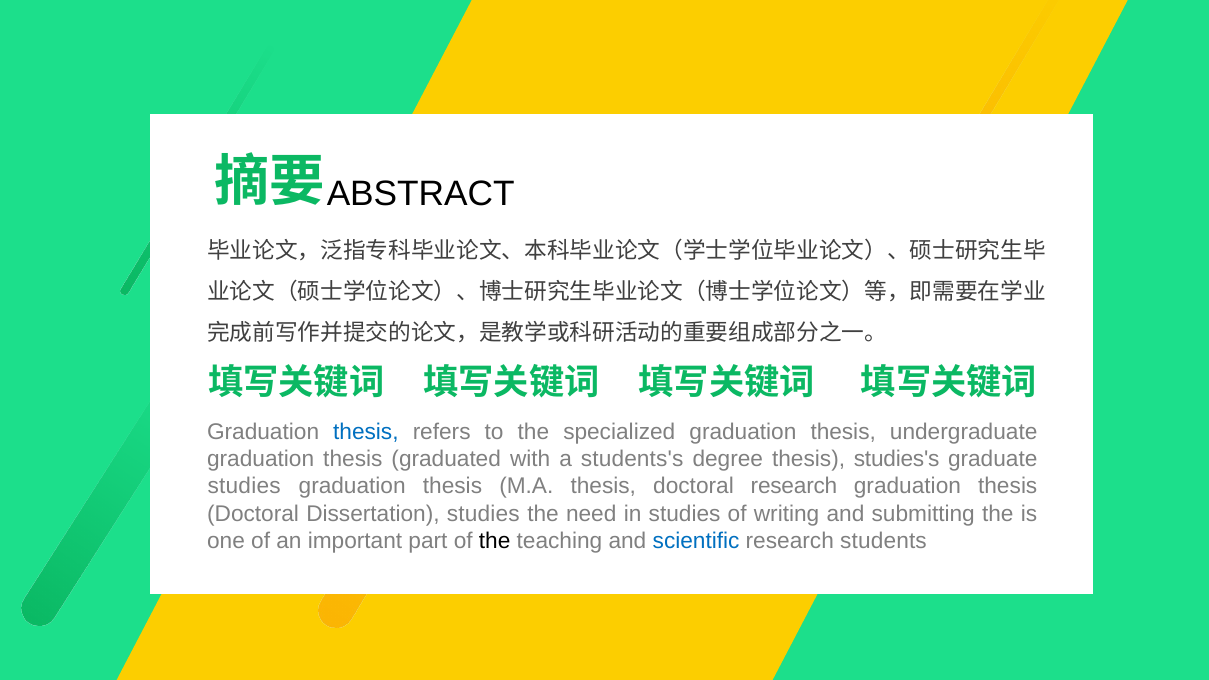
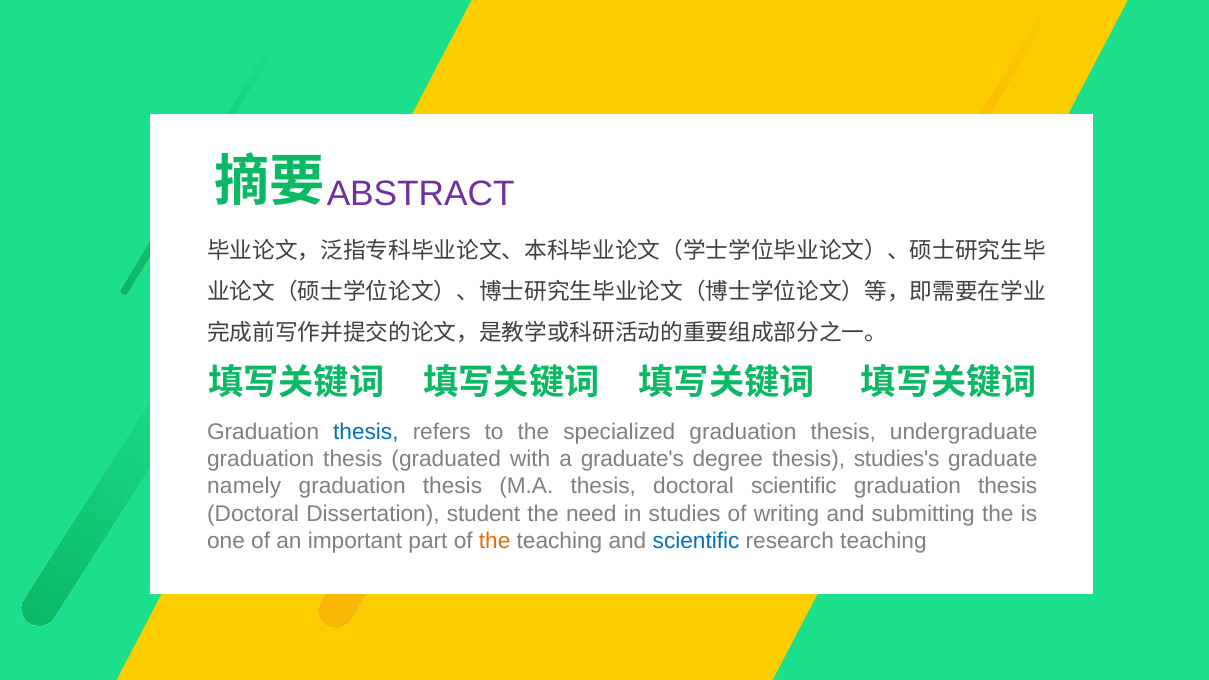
ABSTRACT colour: black -> purple
students's: students's -> graduate's
studies at (244, 486): studies -> namely
doctoral research: research -> scientific
Dissertation studies: studies -> student
the at (495, 541) colour: black -> orange
research students: students -> teaching
